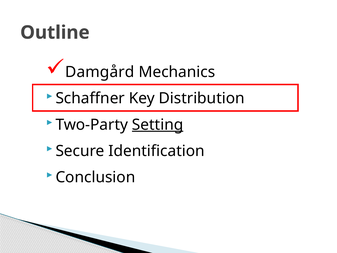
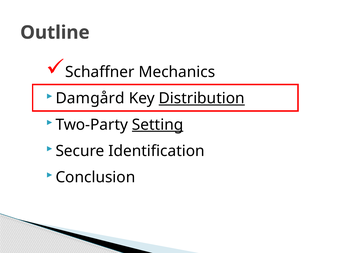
Damgård: Damgård -> Schaffner
Schaffner: Schaffner -> Damgård
Distribution underline: none -> present
